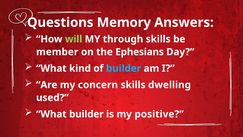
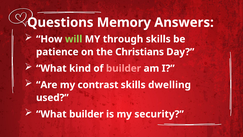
member: member -> patience
Ephesians: Ephesians -> Christians
builder at (124, 68) colour: light blue -> pink
concern: concern -> contrast
positive: positive -> security
